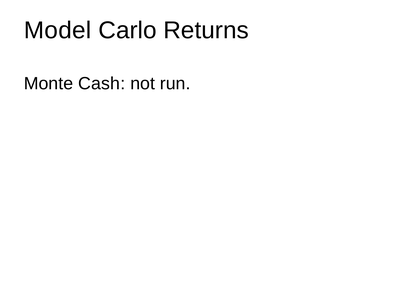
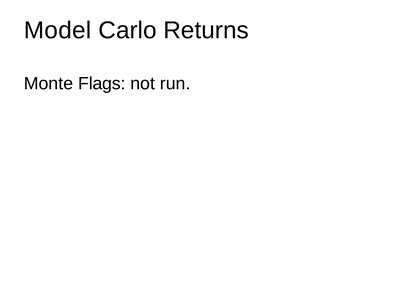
Cash: Cash -> Flags
